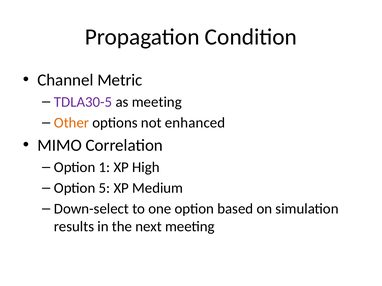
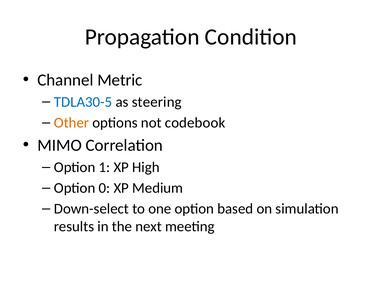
TDLA30-5 colour: purple -> blue
as meeting: meeting -> steering
enhanced: enhanced -> codebook
5: 5 -> 0
